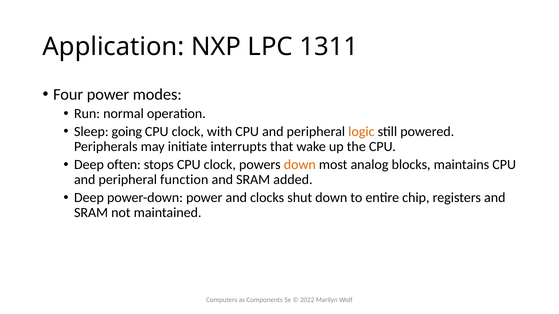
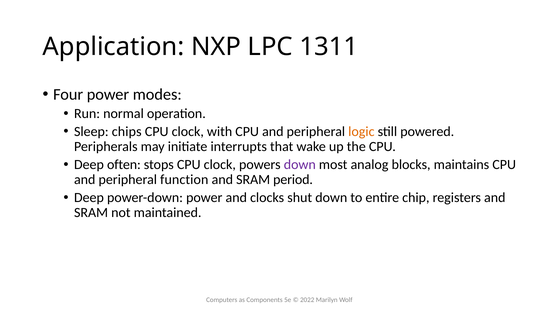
going: going -> chips
down at (300, 165) colour: orange -> purple
added: added -> period
